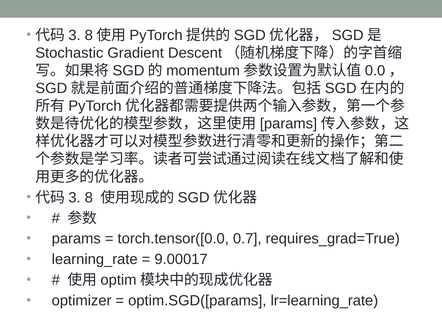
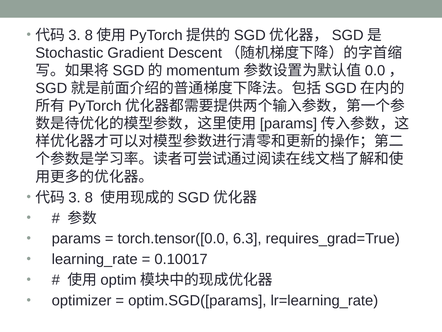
0.7: 0.7 -> 6.3
9.00017: 9.00017 -> 0.10017
